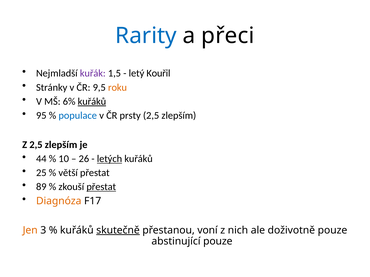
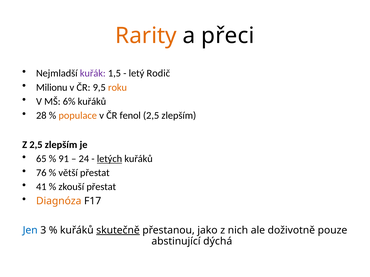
Rarity colour: blue -> orange
Kouřil: Kouřil -> Rodič
Stránky: Stránky -> Milionu
kuřáků at (92, 102) underline: present -> none
95: 95 -> 28
populace colour: blue -> orange
prsty: prsty -> fenol
44: 44 -> 65
10: 10 -> 91
26: 26 -> 24
25: 25 -> 76
89: 89 -> 41
přestat at (101, 187) underline: present -> none
Jen colour: orange -> blue
voní: voní -> jako
abstinující pouze: pouze -> dýchá
